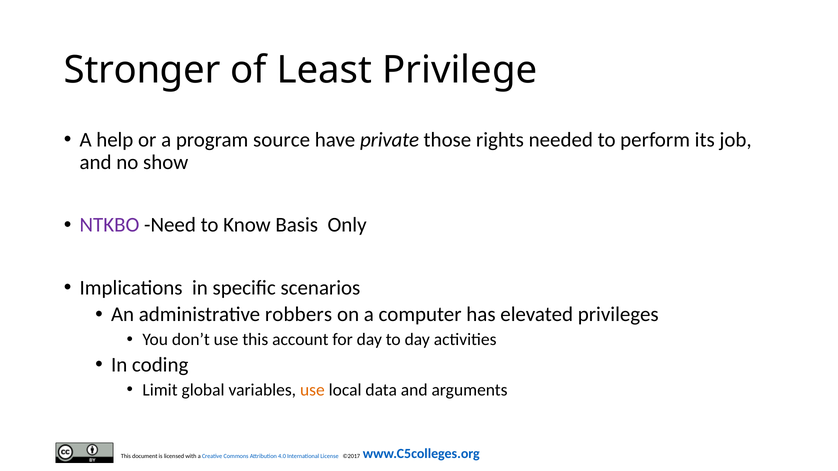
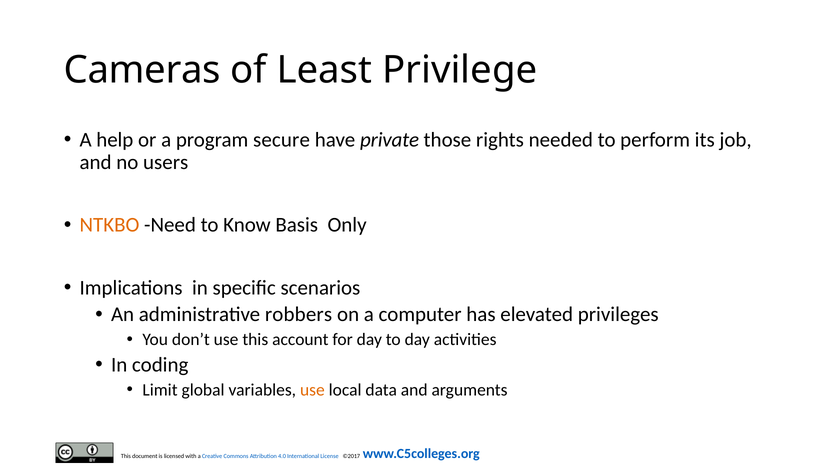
Stronger: Stronger -> Cameras
source: source -> secure
show: show -> users
NTKBO colour: purple -> orange
